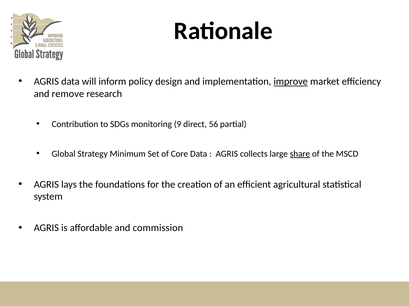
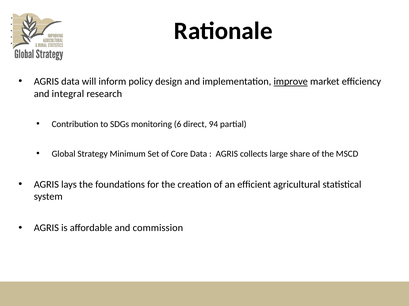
remove: remove -> integral
9: 9 -> 6
56: 56 -> 94
share underline: present -> none
